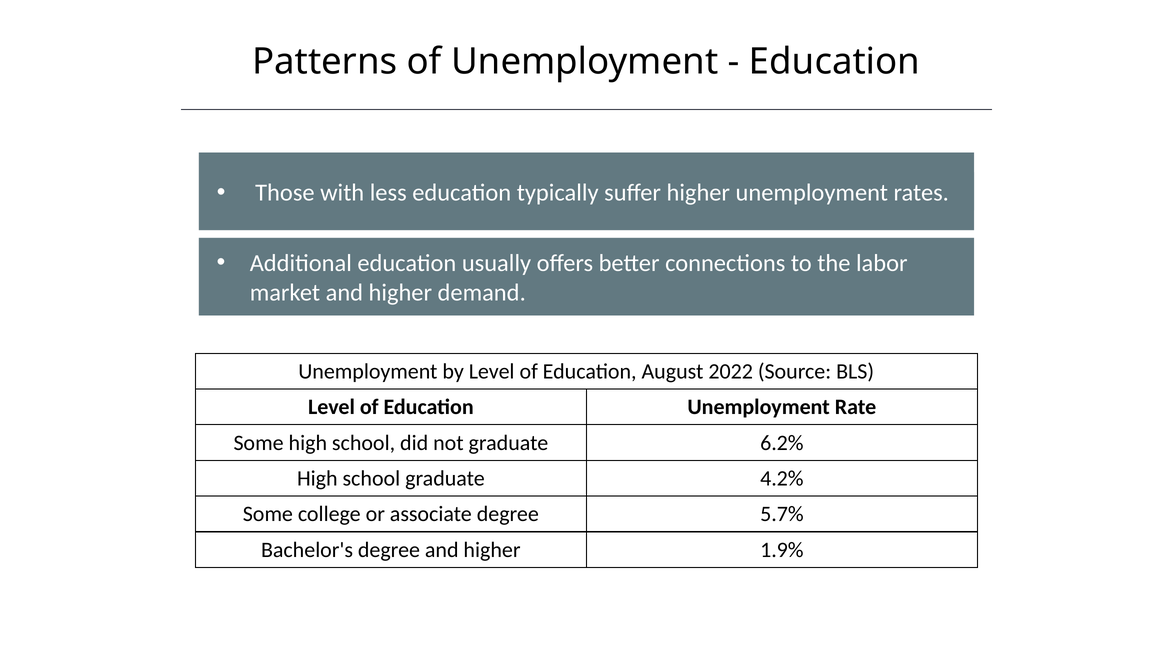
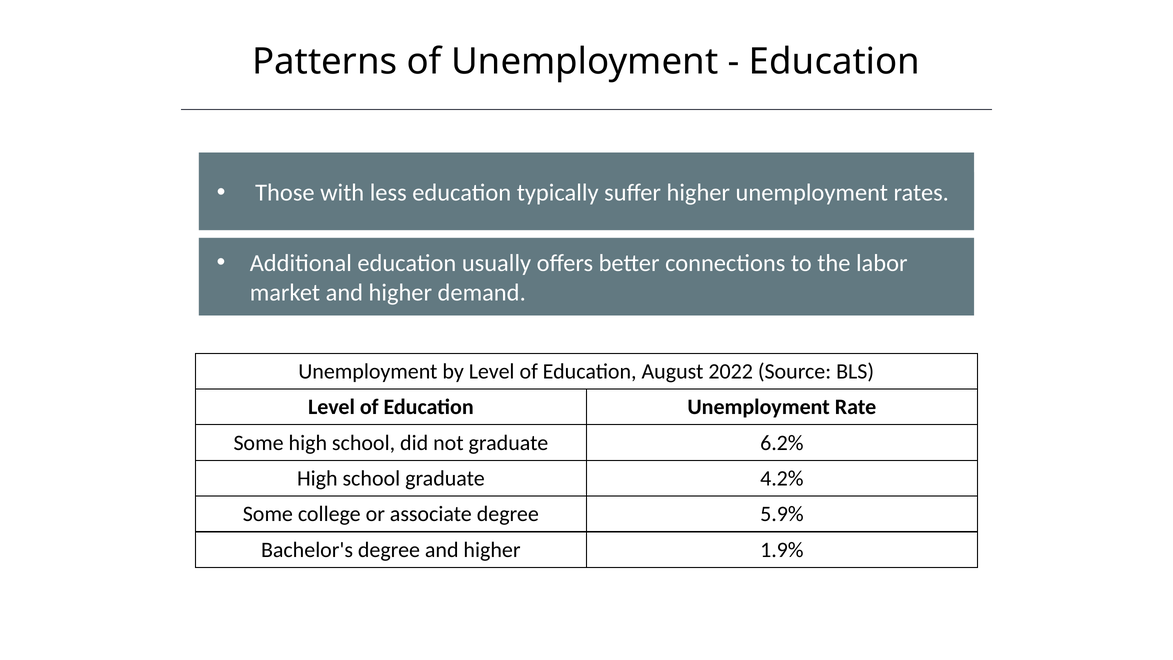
5.7%: 5.7% -> 5.9%
